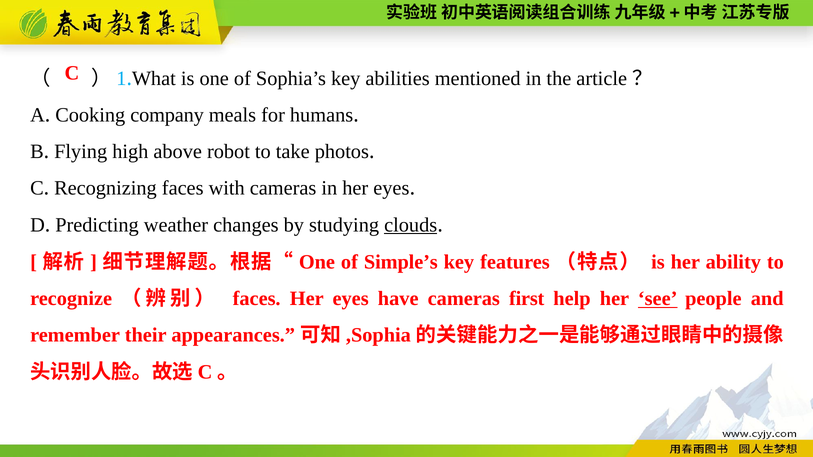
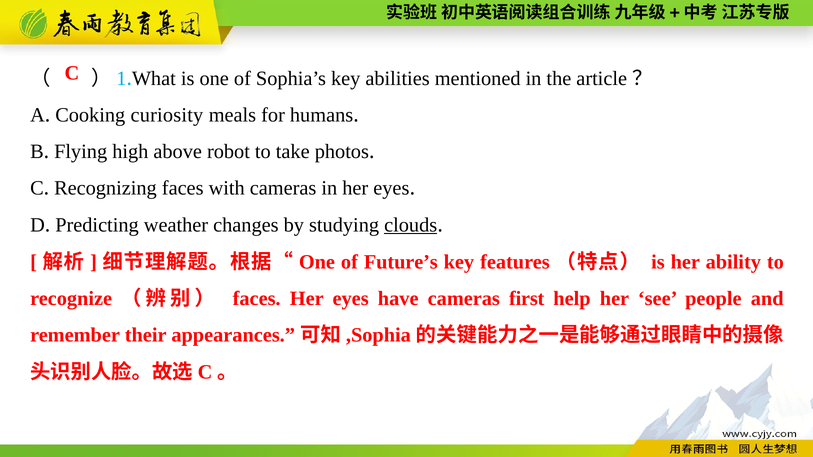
company: company -> curiosity
Simple’s: Simple’s -> Future’s
see underline: present -> none
